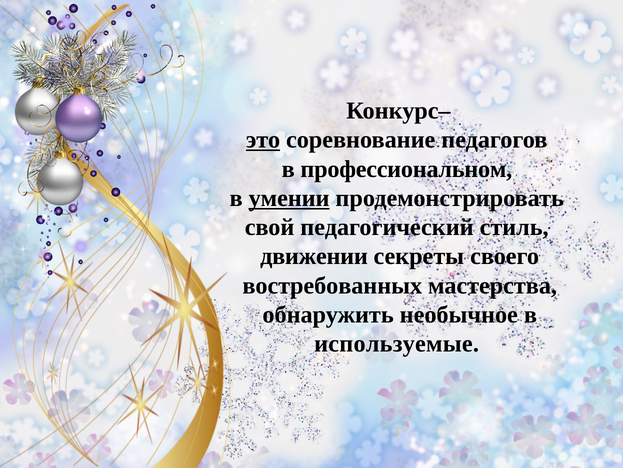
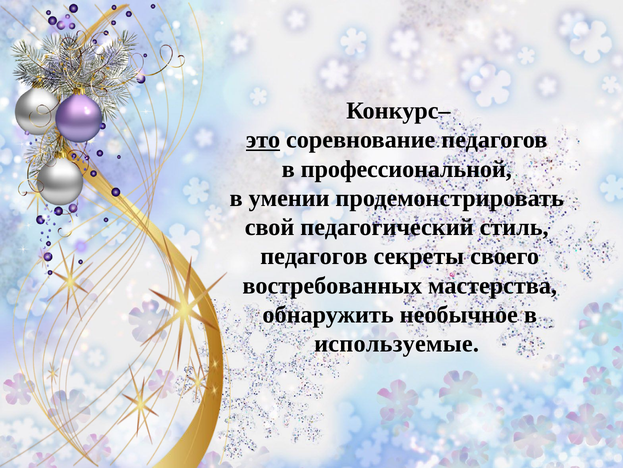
профессиональном: профессиональном -> профессиональной
умении underline: present -> none
движении at (314, 256): движении -> педагогов
